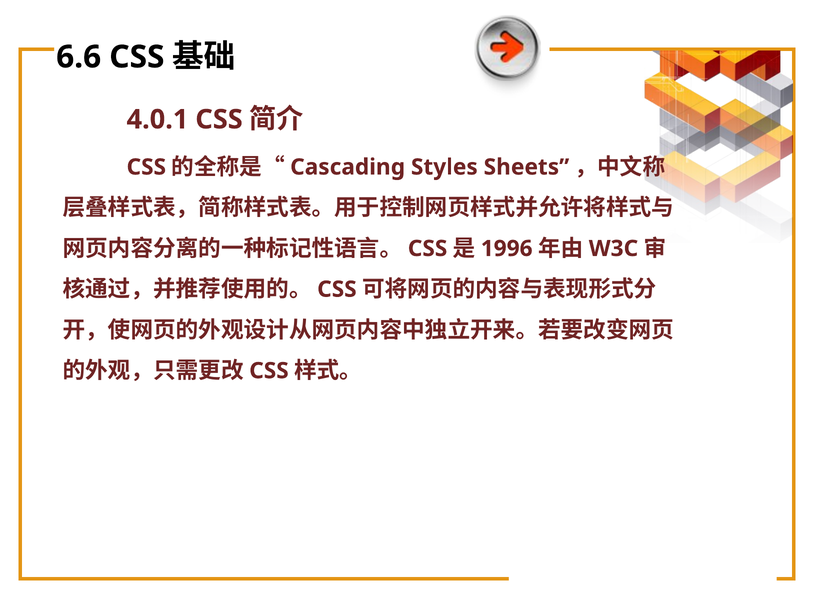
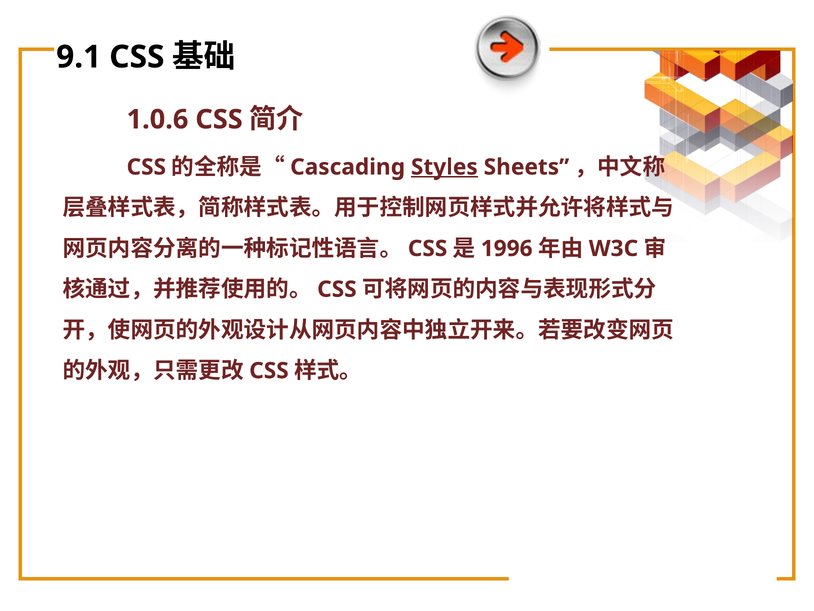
6.6: 6.6 -> 9.1
4.0.1: 4.0.1 -> 1.0.6
Styles underline: none -> present
